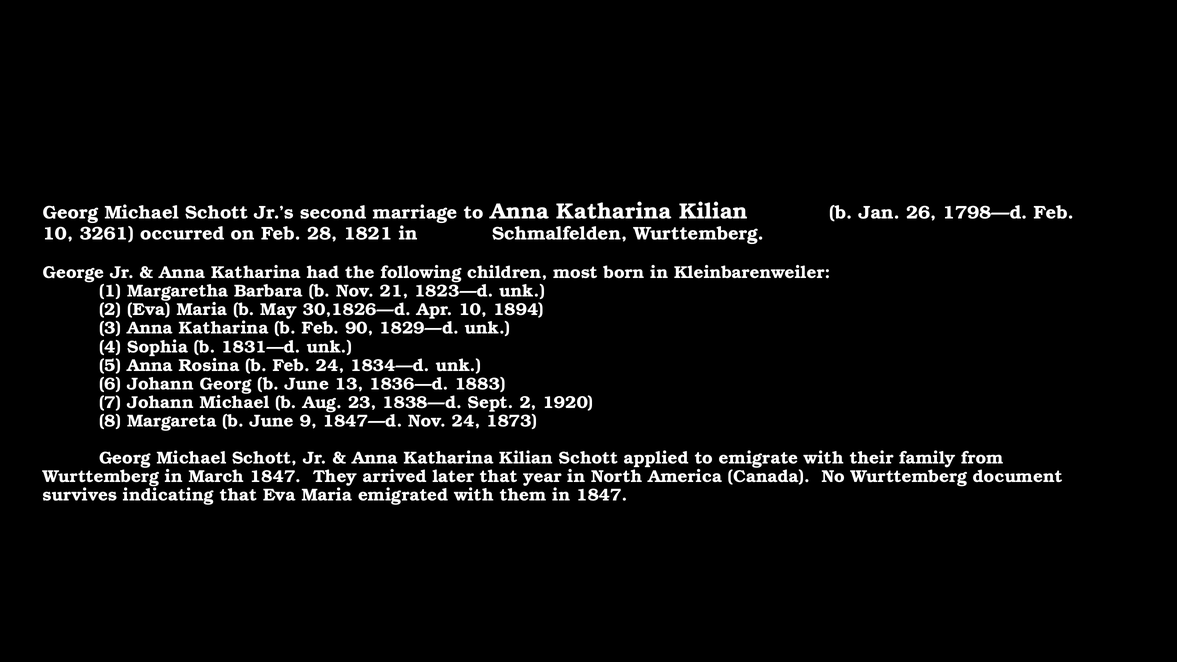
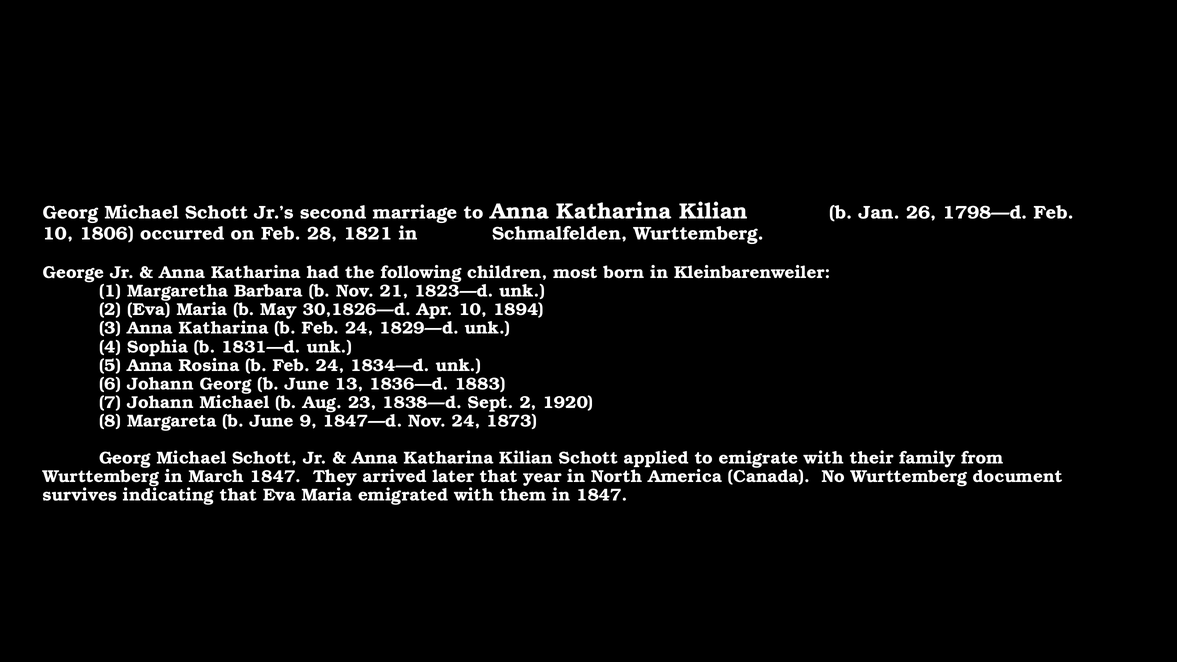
3261: 3261 -> 1806
Katharina b Feb 90: 90 -> 24
